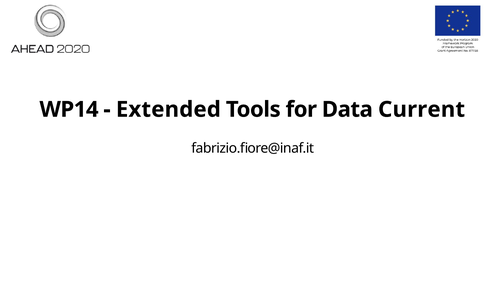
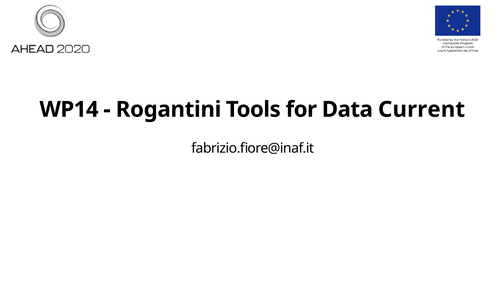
Extended: Extended -> Rogantini
